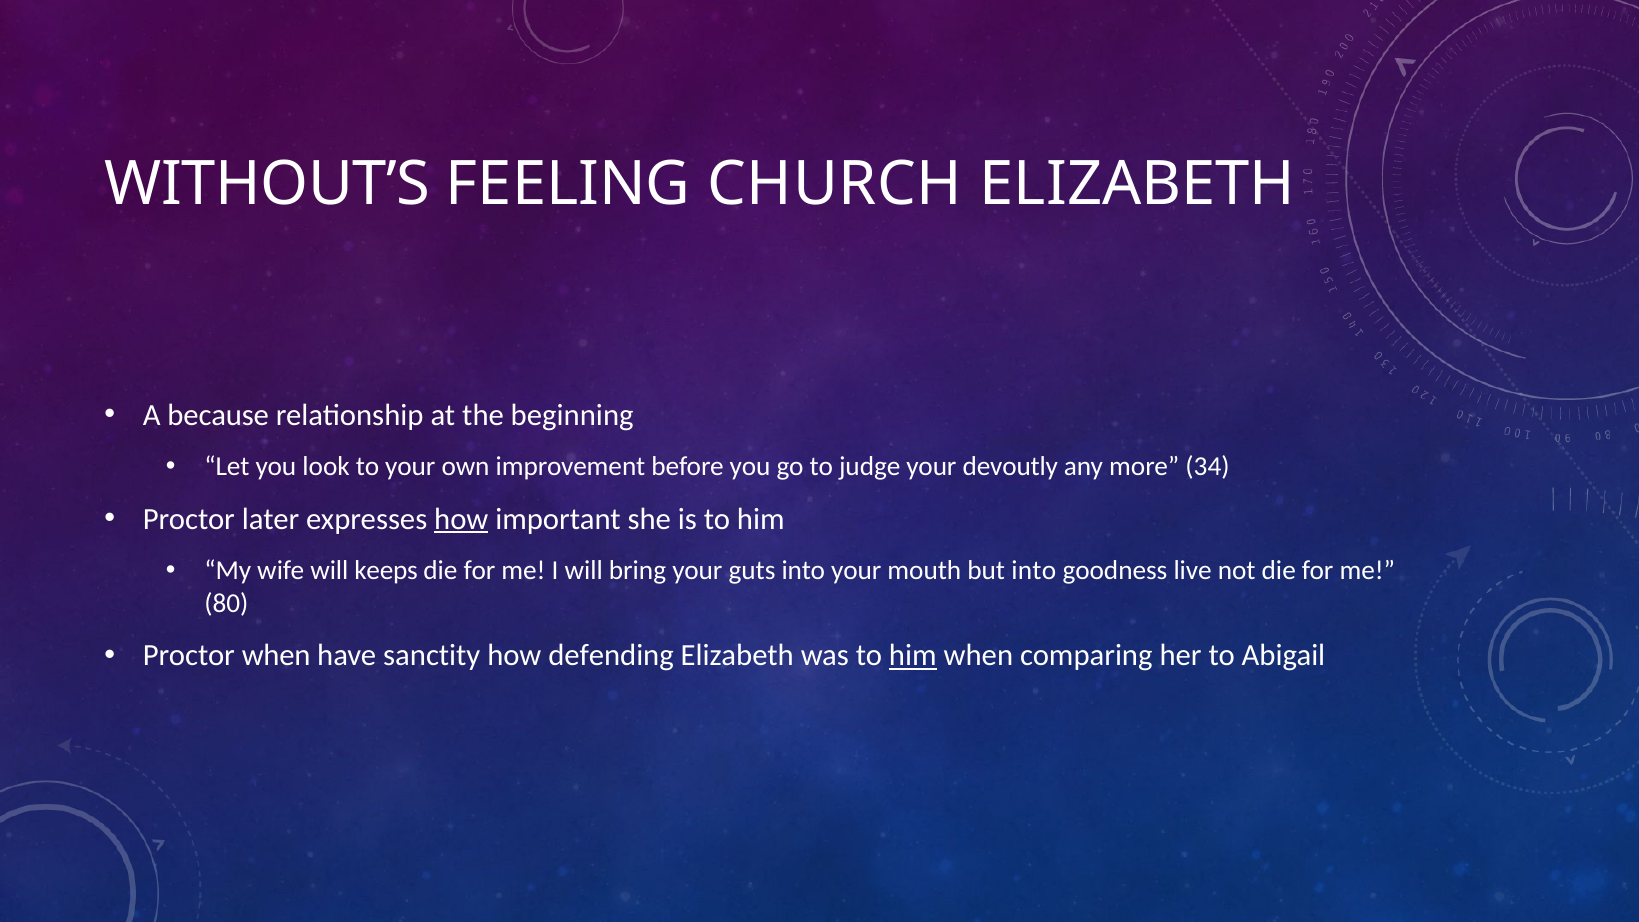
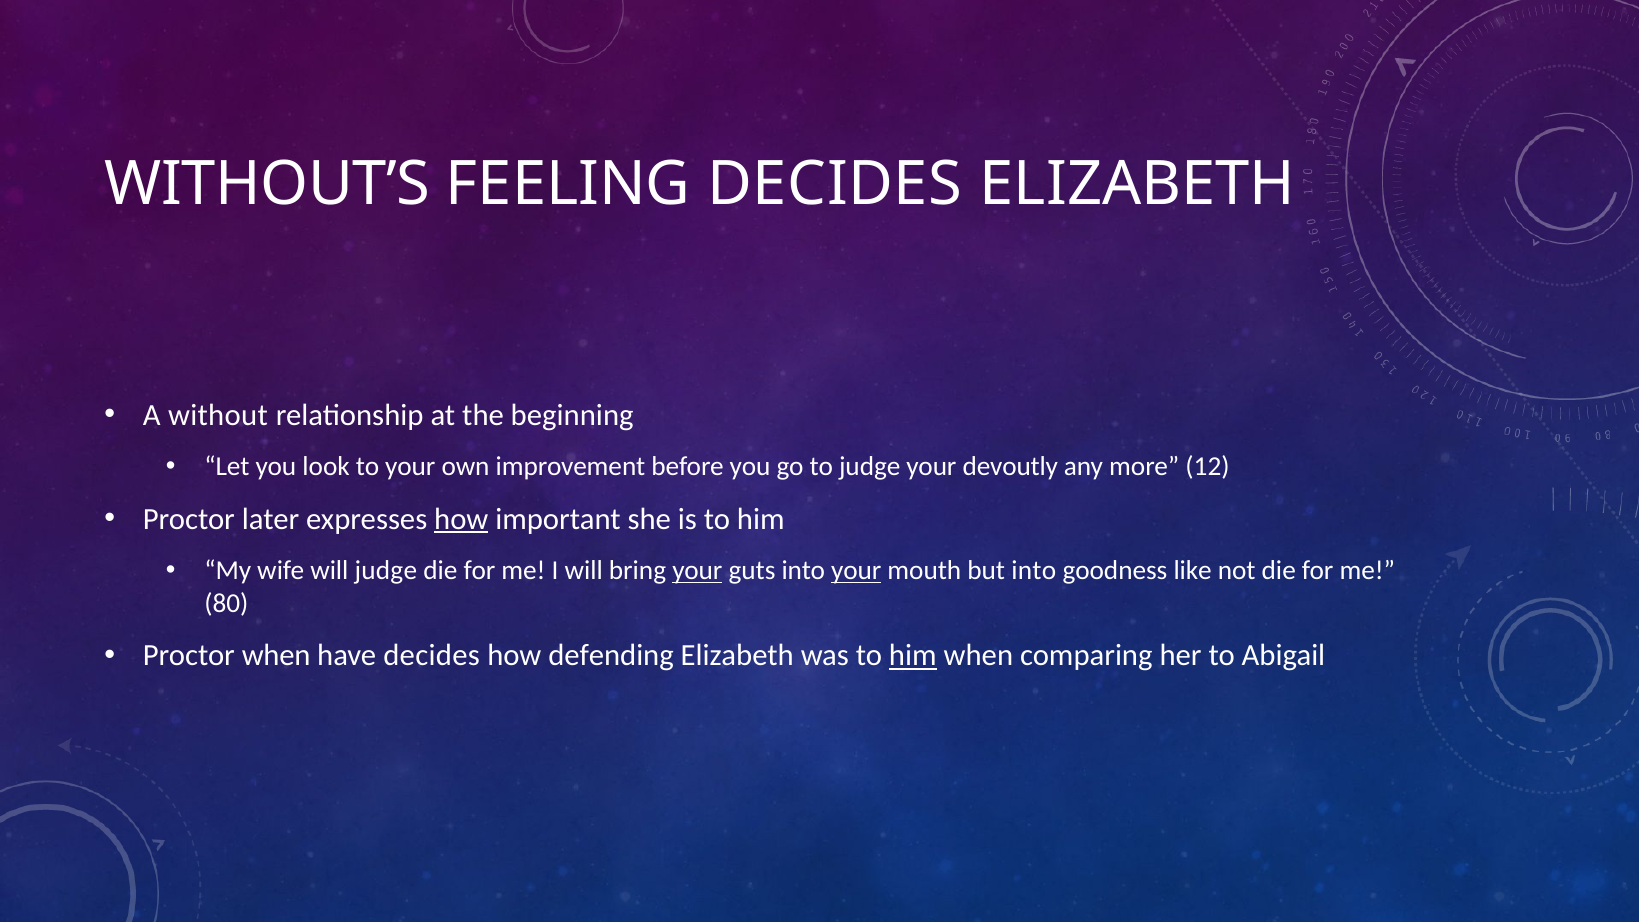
FEELING CHURCH: CHURCH -> DECIDES
because: because -> without
34: 34 -> 12
will keeps: keeps -> judge
your at (697, 571) underline: none -> present
your at (856, 571) underline: none -> present
live: live -> like
have sanctity: sanctity -> decides
